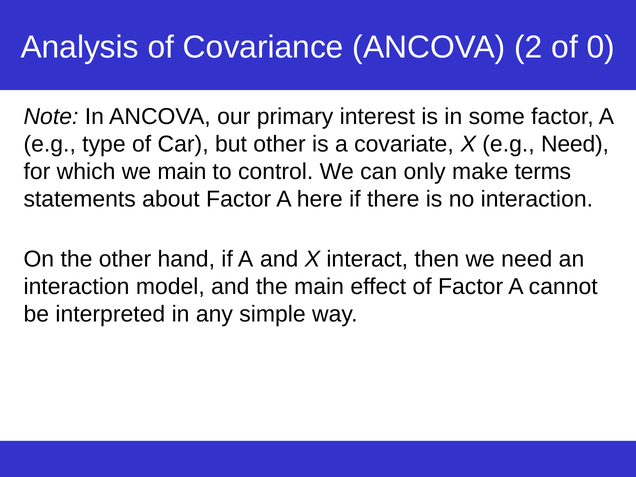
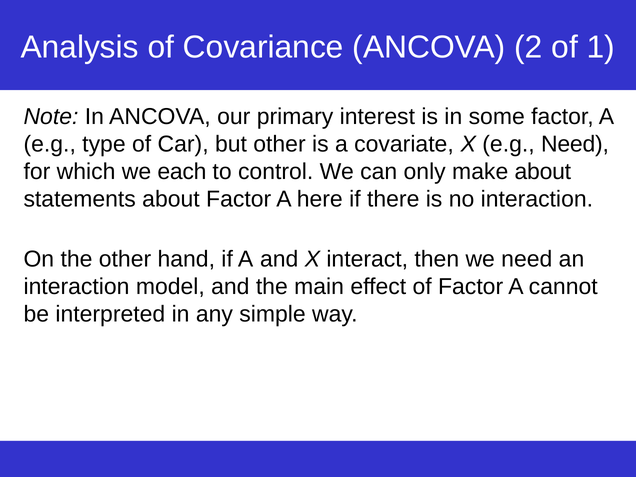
0: 0 -> 1
we main: main -> each
make terms: terms -> about
